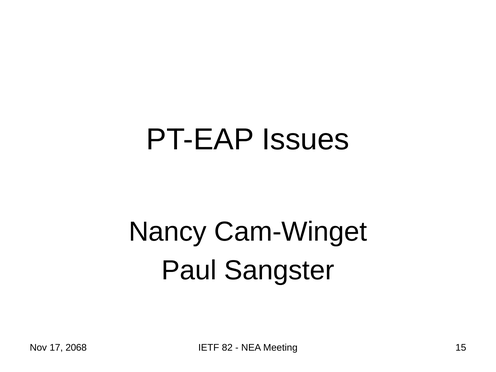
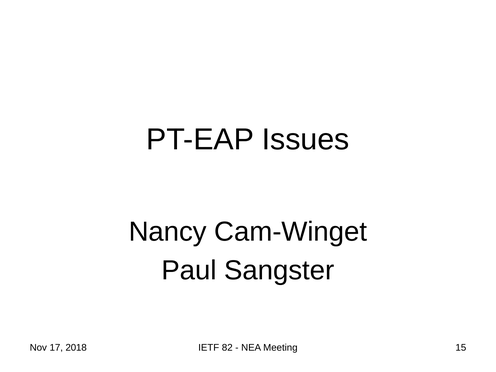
2068: 2068 -> 2018
